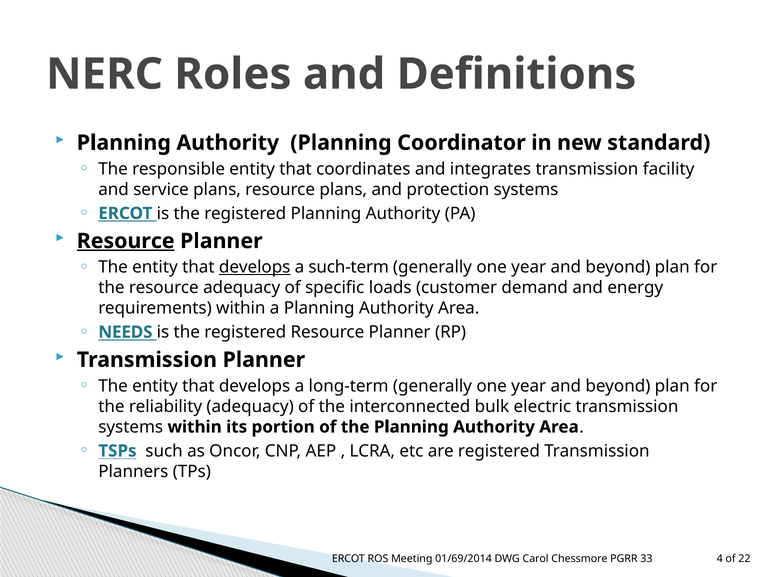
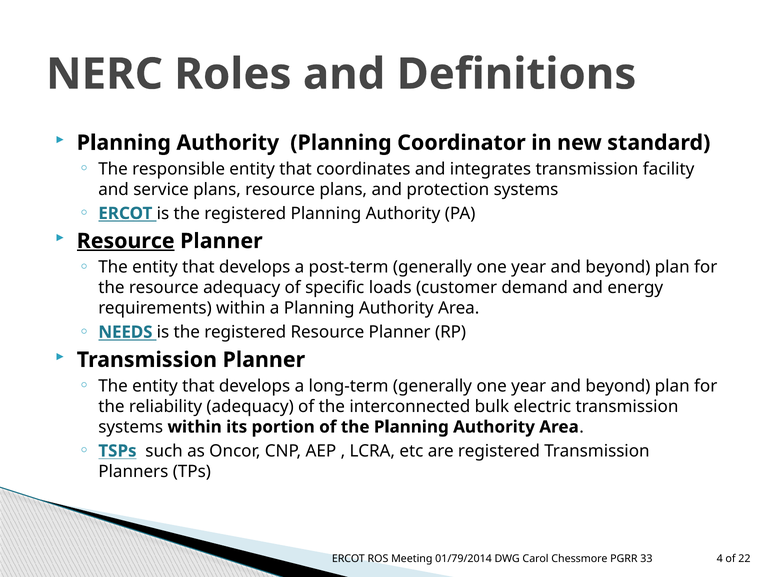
develops at (255, 267) underline: present -> none
such-term: such-term -> post-term
01/69/2014: 01/69/2014 -> 01/79/2014
